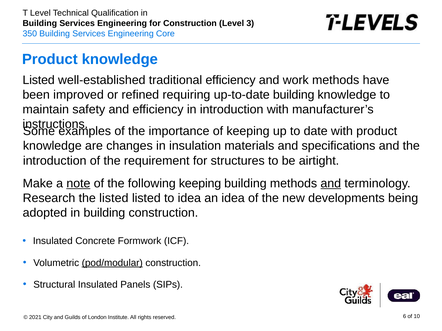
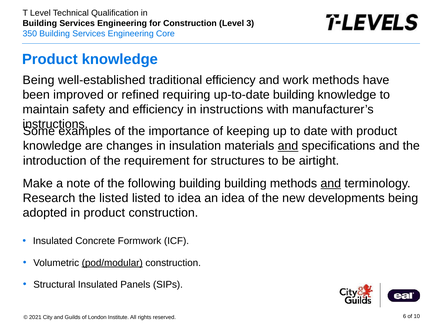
Listed at (39, 80): Listed -> Being
in introduction: introduction -> instructions
and at (288, 146) underline: none -> present
note underline: present -> none
following keeping: keeping -> building
adopted in building: building -> product
